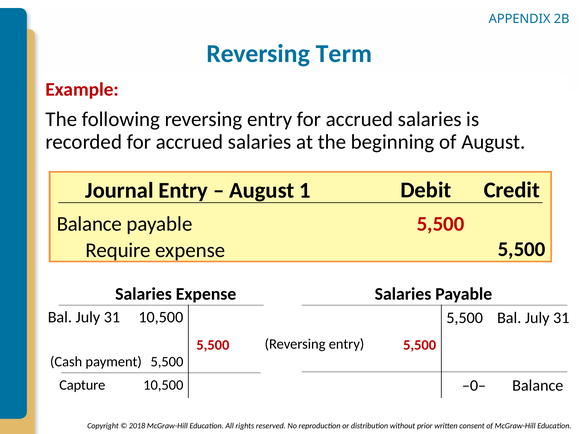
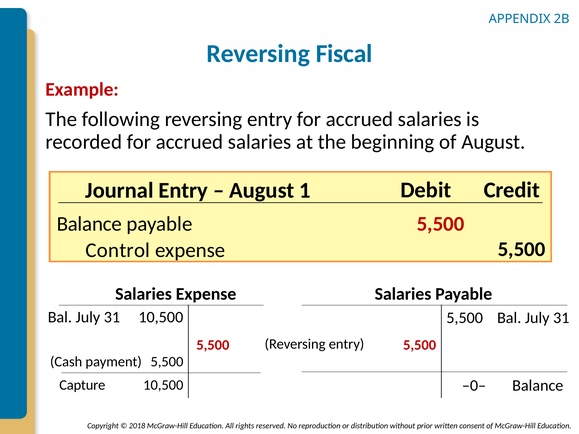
Term: Term -> Fiscal
Require: Require -> Control
